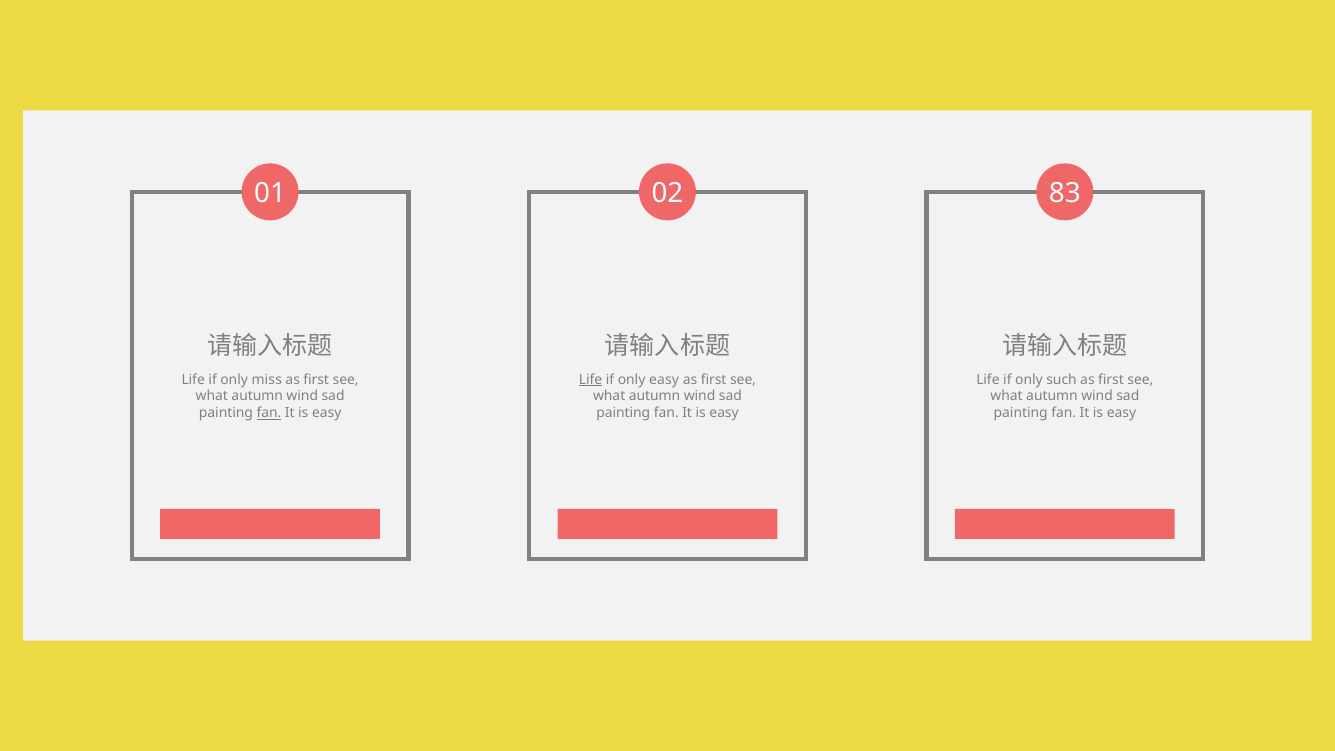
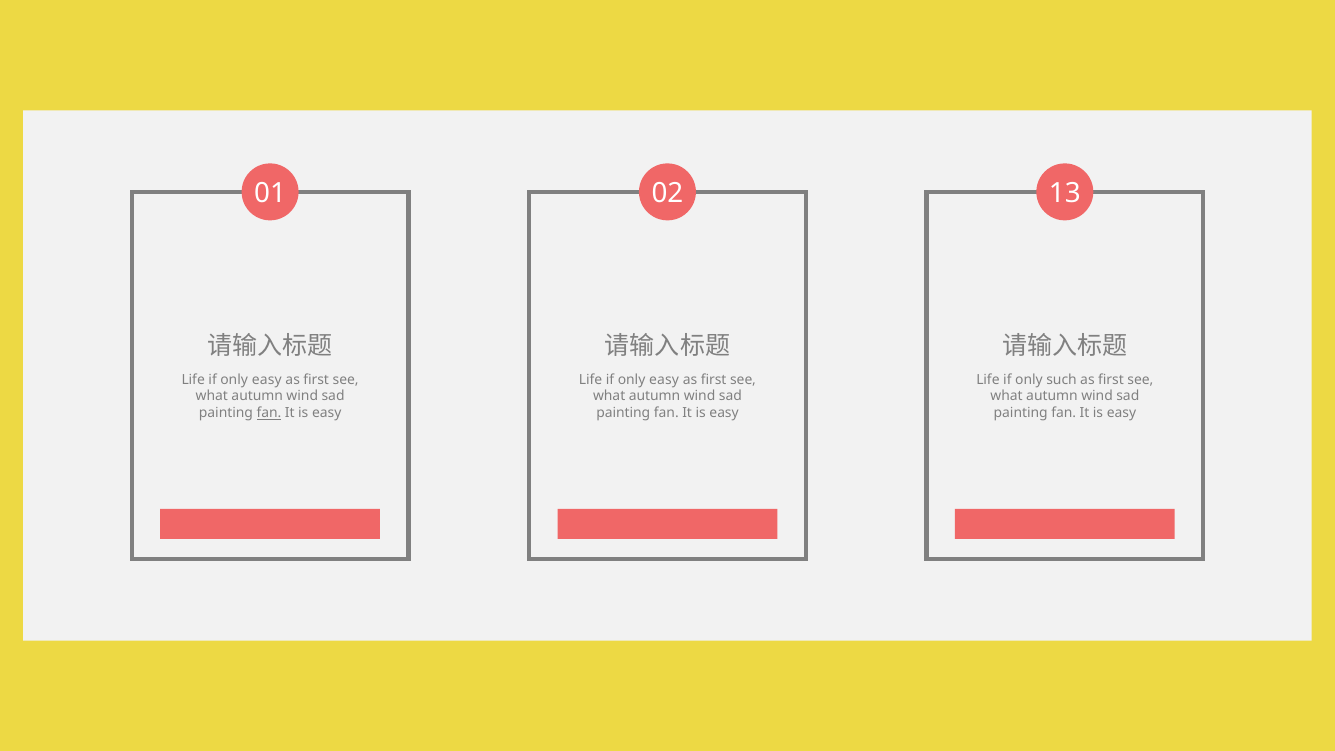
83: 83 -> 13
miss at (267, 380): miss -> easy
Life at (591, 380) underline: present -> none
